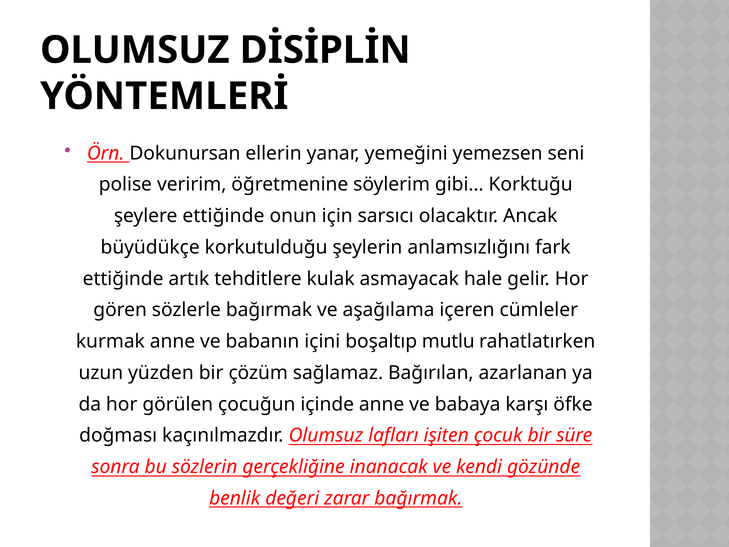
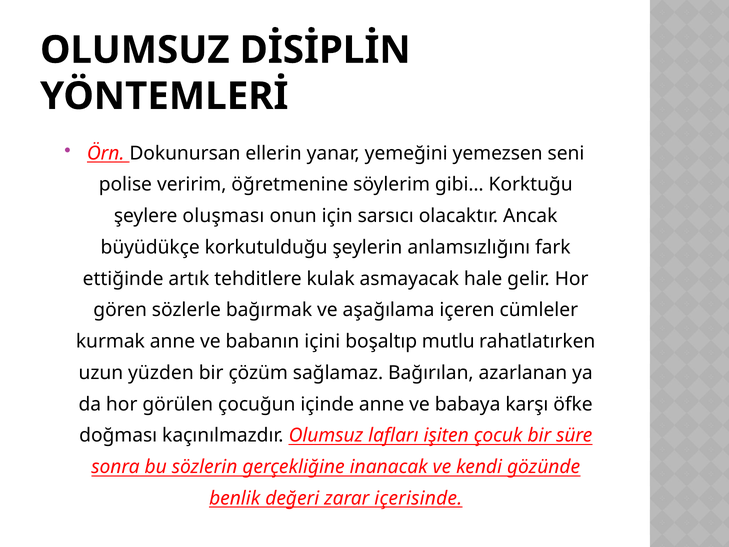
şeylere ettiğinde: ettiğinde -> oluşması
zarar bağırmak: bağırmak -> içerisinde
